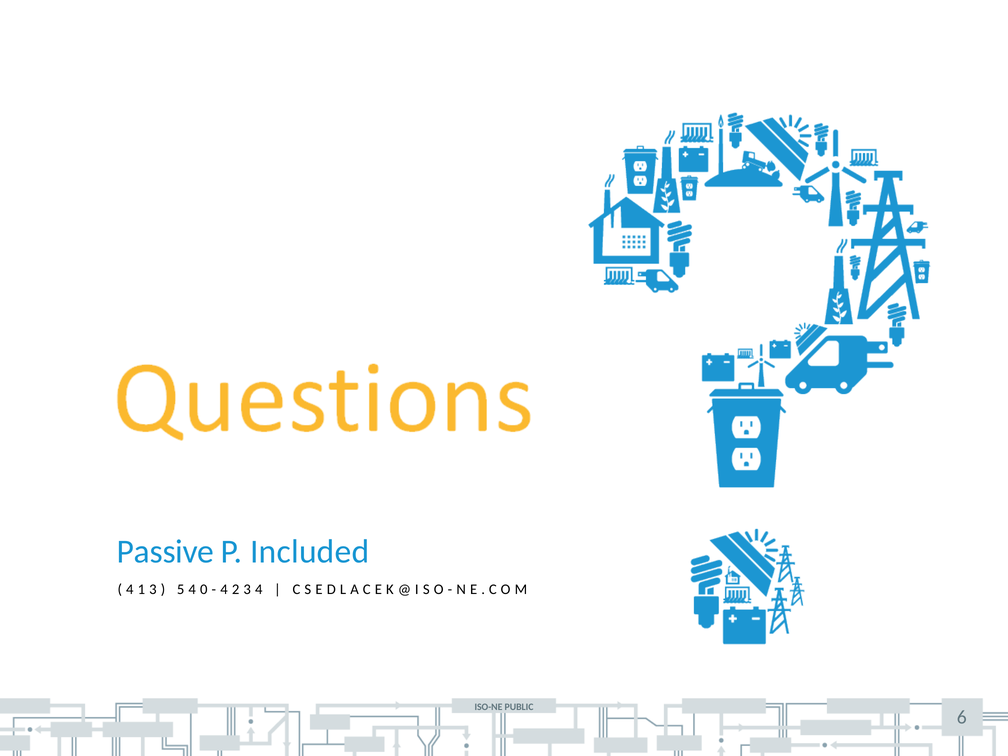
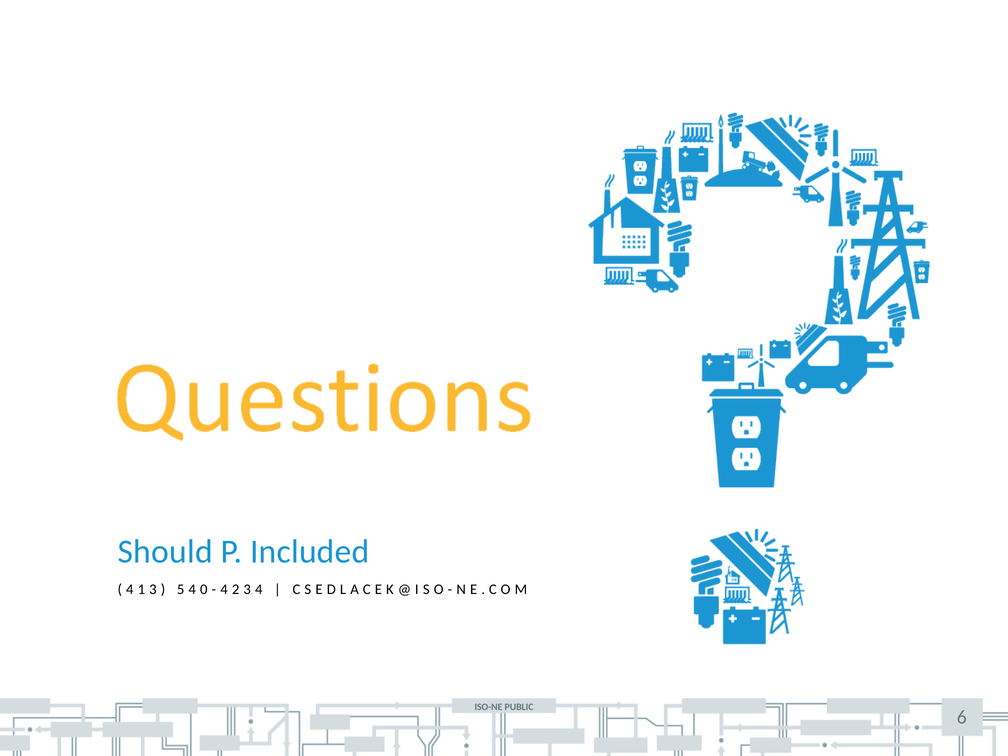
Passive: Passive -> Should
